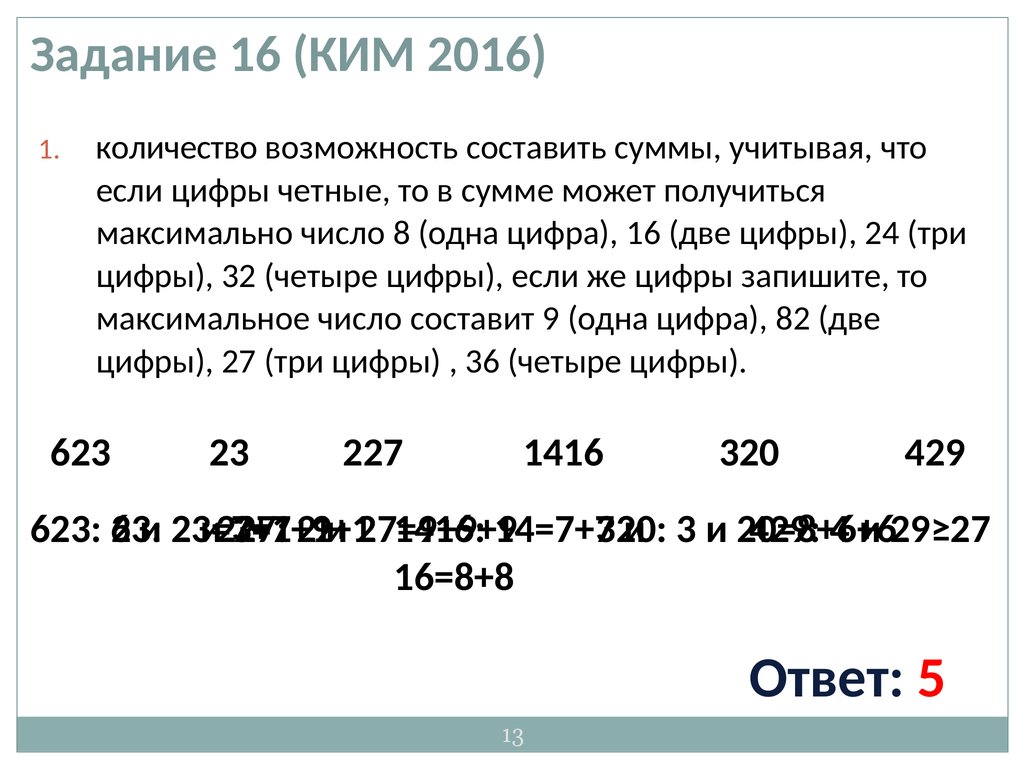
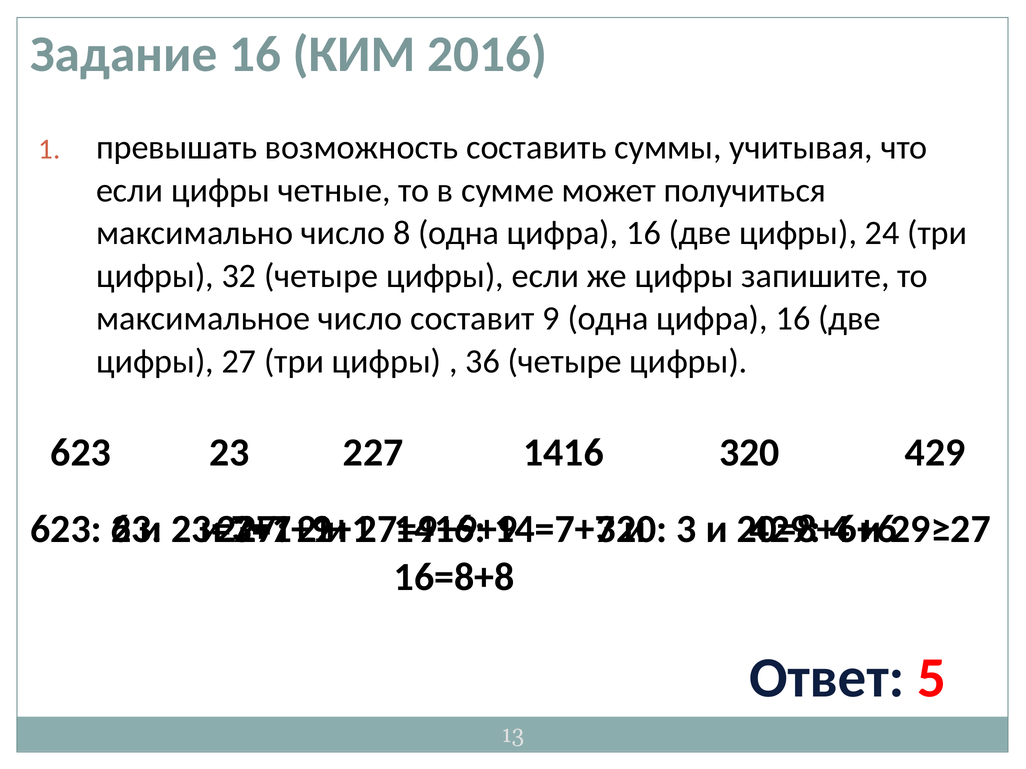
количество: количество -> превышать
9 одна цифра 82: 82 -> 16
